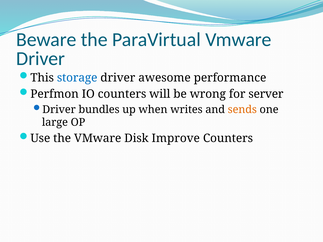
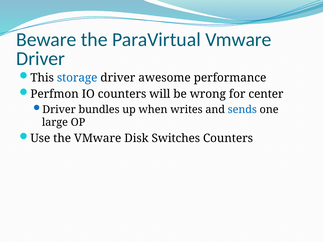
server: server -> center
sends colour: orange -> blue
Improve: Improve -> Switches
